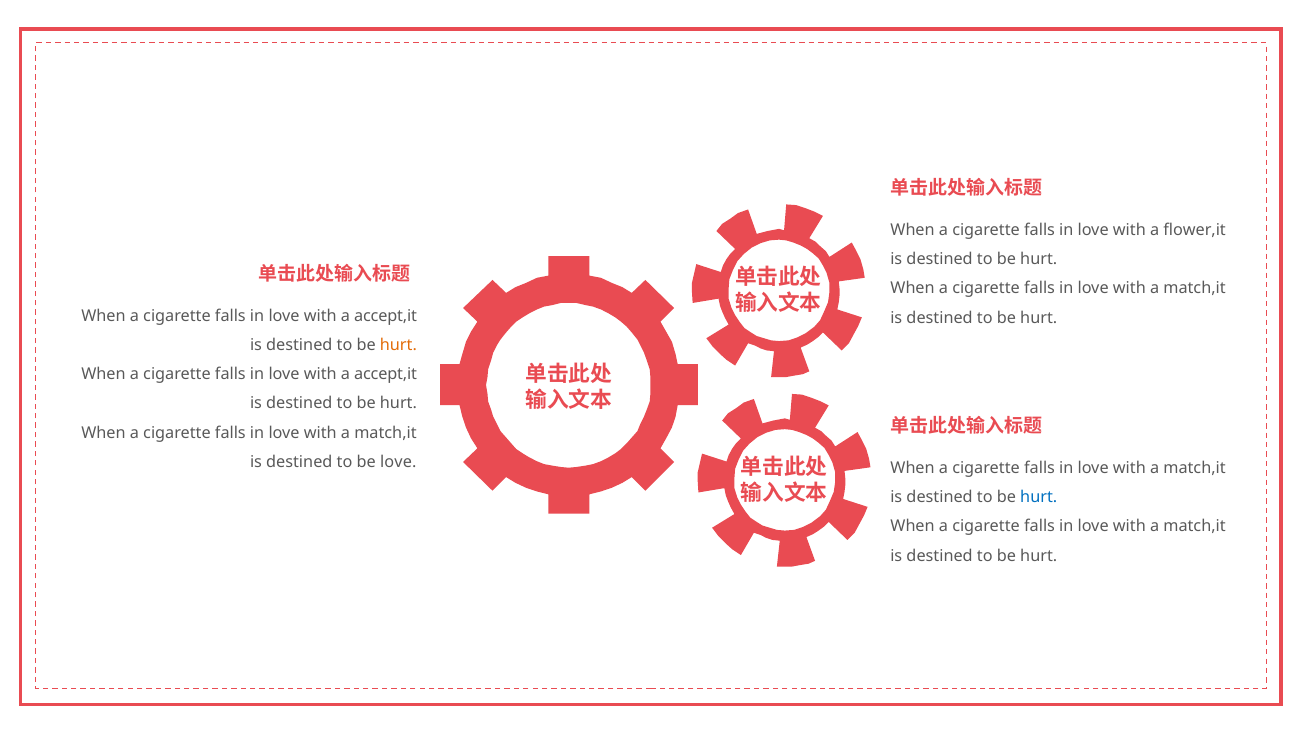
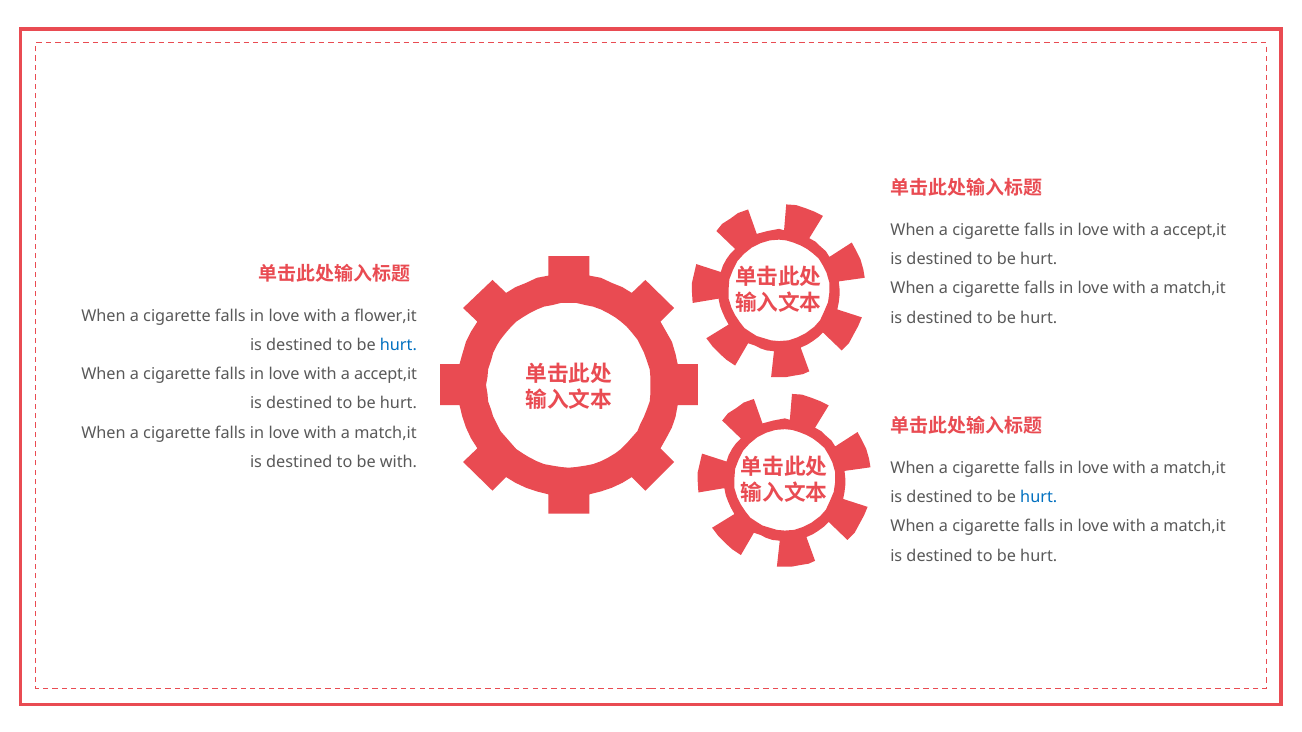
flower,it at (1195, 230): flower,it -> accept,it
accept,it at (386, 316): accept,it -> flower,it
hurt at (398, 345) colour: orange -> blue
be love: love -> with
